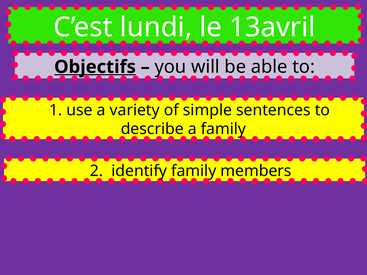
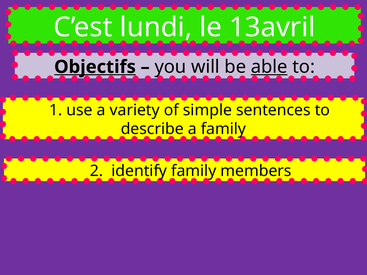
able underline: none -> present
